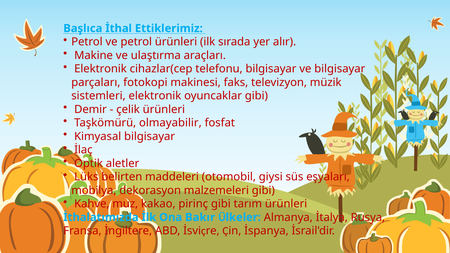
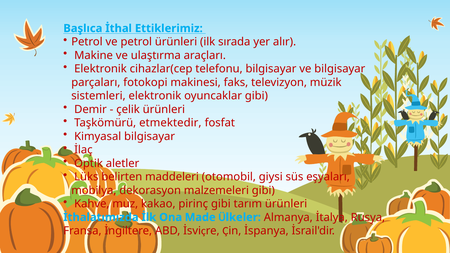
olmayabilir: olmayabilir -> etmektedir
Bakır: Bakır -> Made
